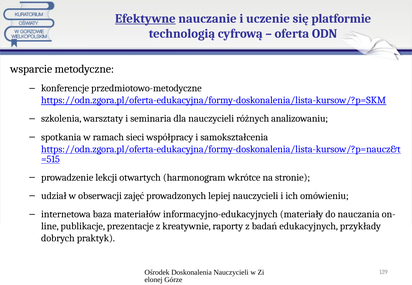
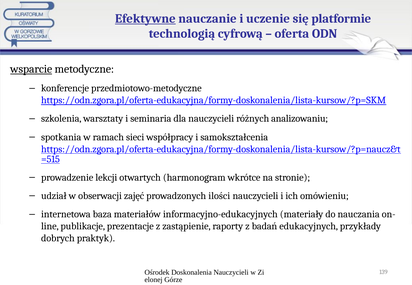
wsparcie underline: none -> present
lepiej: lepiej -> ilości
kreatywnie: kreatywnie -> zastąpienie
